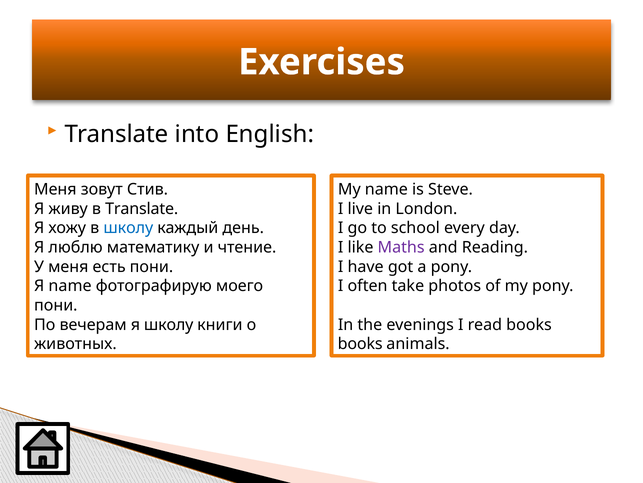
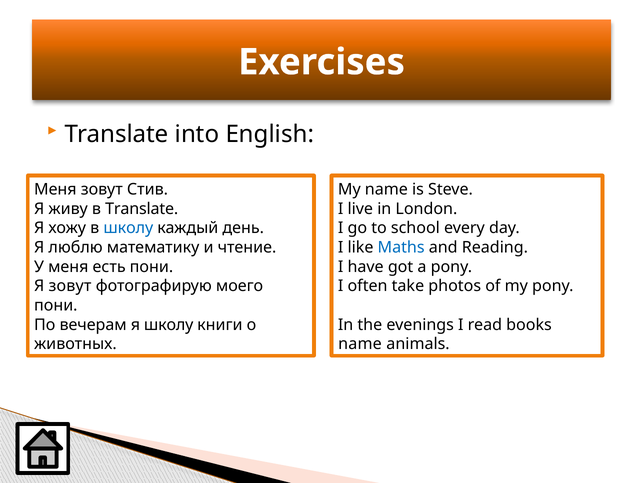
Maths colour: purple -> blue
Я name: name -> зовут
books at (360, 344): books -> name
